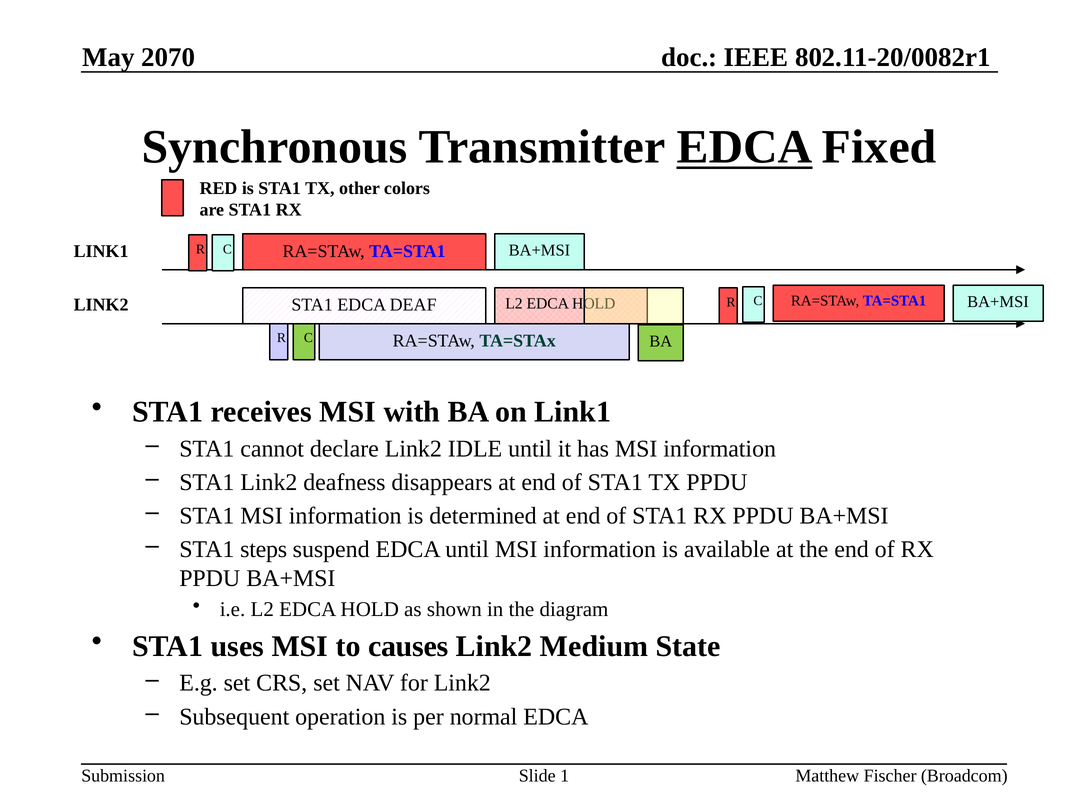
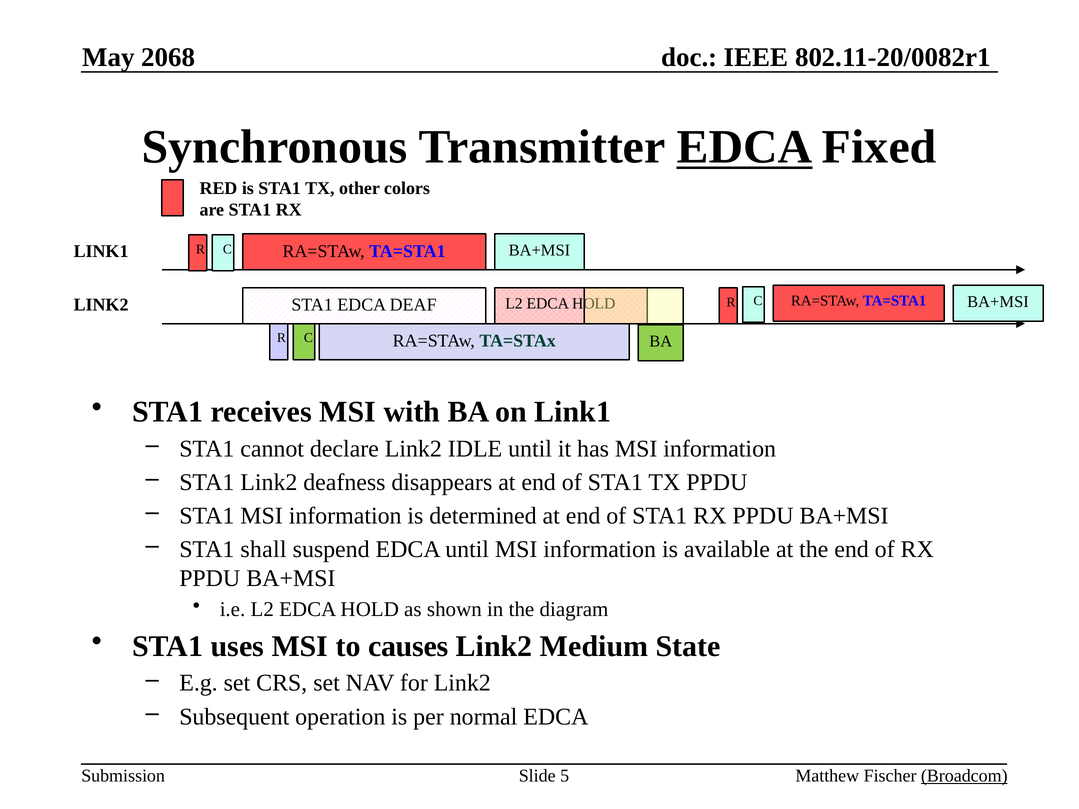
2070: 2070 -> 2068
steps: steps -> shall
Broadcom underline: none -> present
1: 1 -> 5
